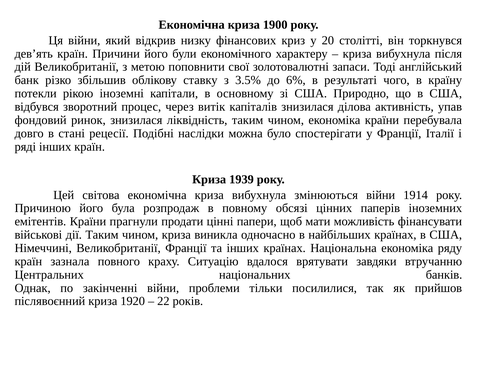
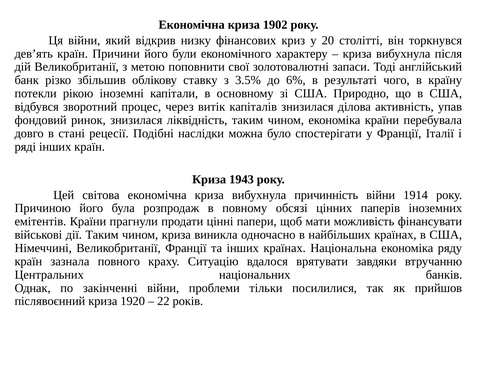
1900: 1900 -> 1902
1939: 1939 -> 1943
змінюються: змінюються -> причинність
